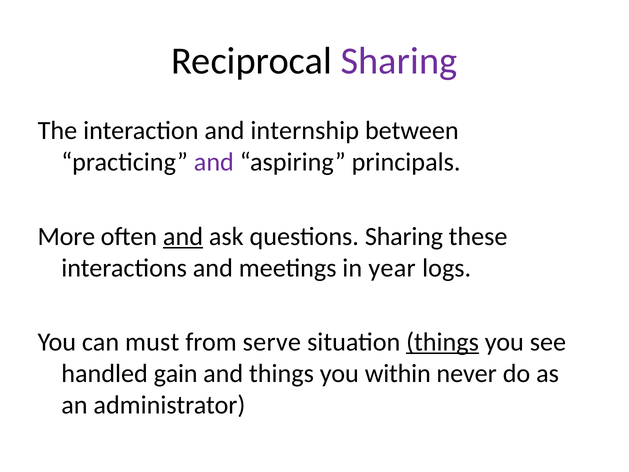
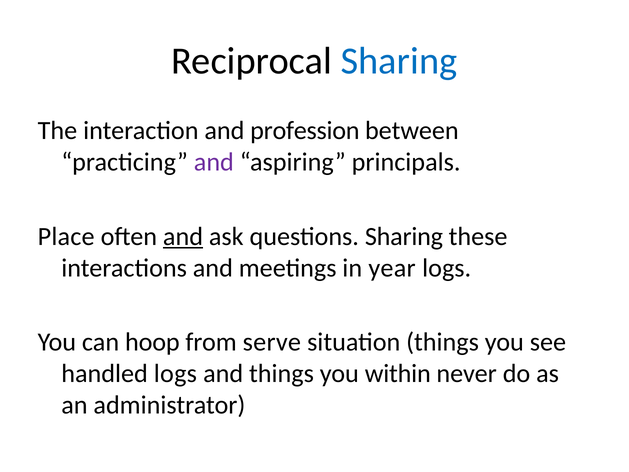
Sharing at (399, 61) colour: purple -> blue
internship: internship -> profession
More: More -> Place
must: must -> hoop
things at (443, 342) underline: present -> none
handled gain: gain -> logs
